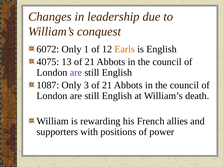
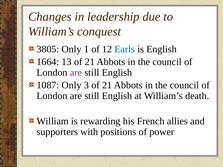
6072: 6072 -> 3805
Earls colour: orange -> blue
4075: 4075 -> 1664
